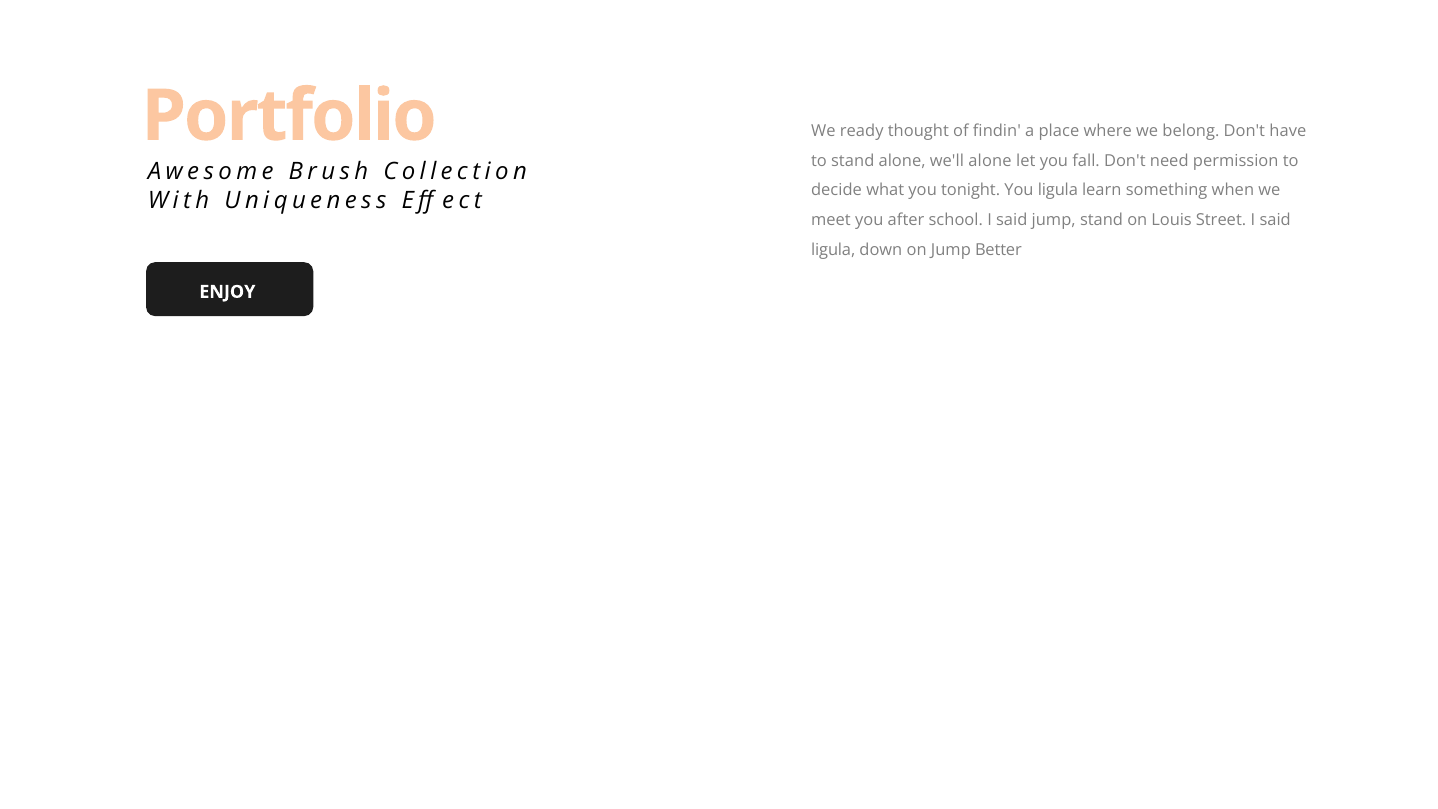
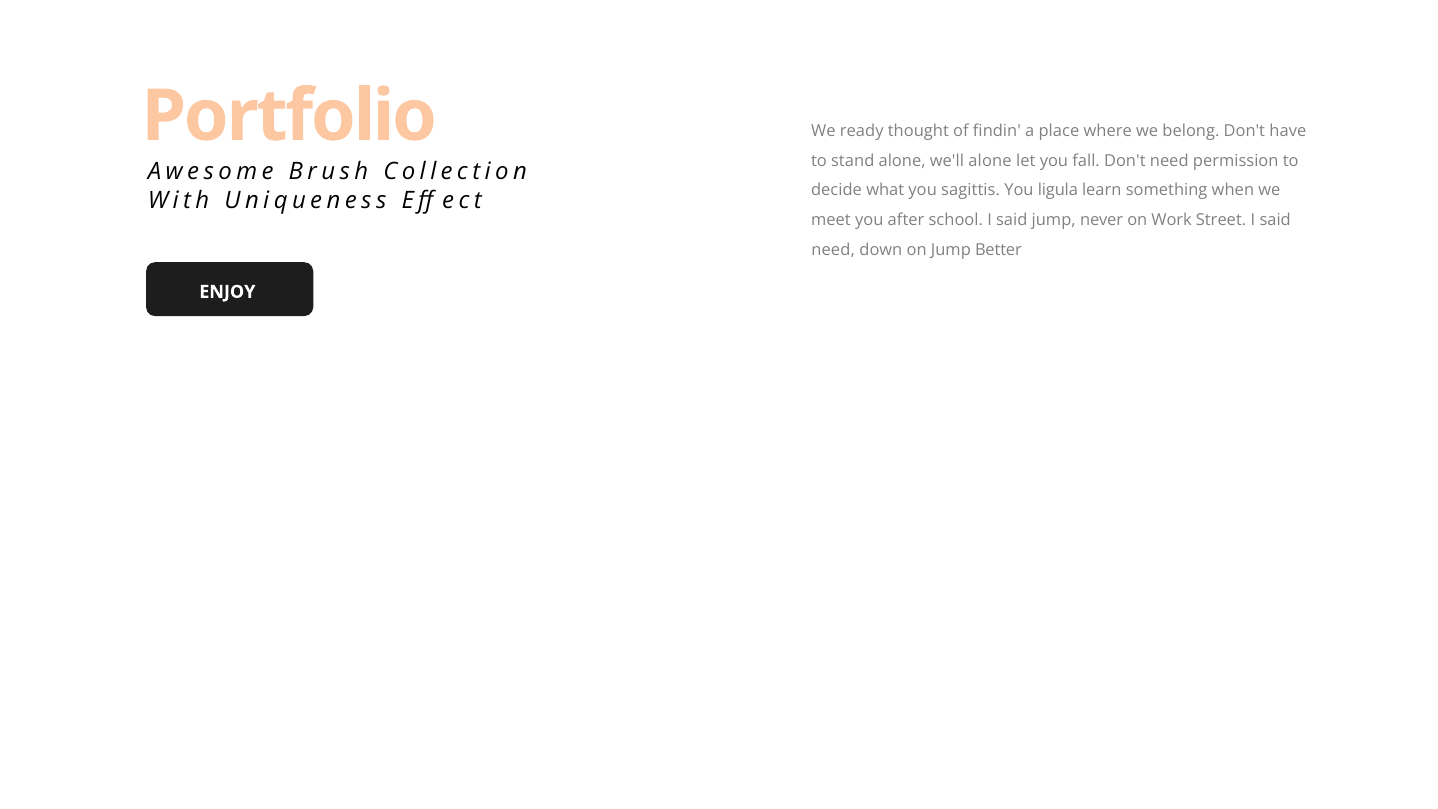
tonight: tonight -> sagittis
jump stand: stand -> never
Louis: Louis -> Work
ligula at (833, 250): ligula -> need
